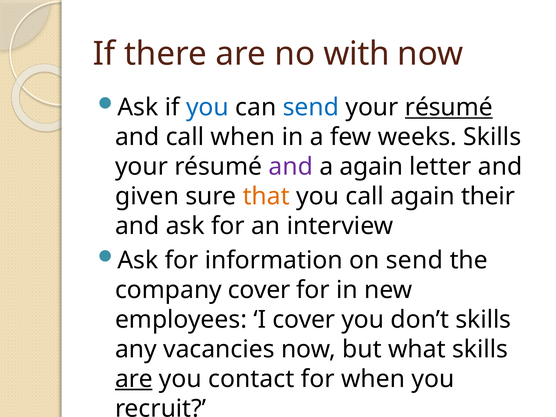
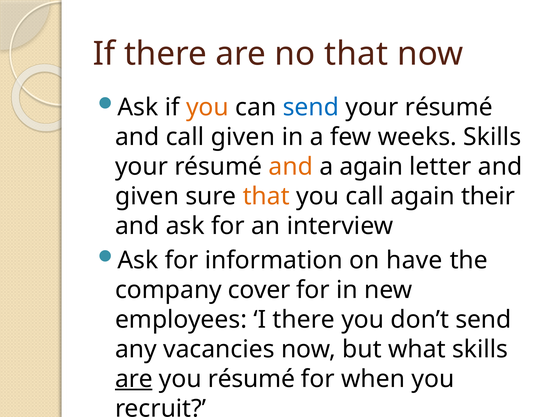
no with: with -> that
you at (207, 107) colour: blue -> orange
résumé at (449, 107) underline: present -> none
call when: when -> given
and at (291, 167) colour: purple -> orange
on send: send -> have
I cover: cover -> there
don’t skills: skills -> send
you contact: contact -> résumé
